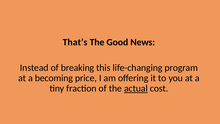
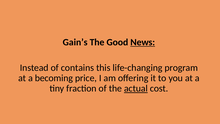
That’s: That’s -> Gain’s
News underline: none -> present
breaking: breaking -> contains
